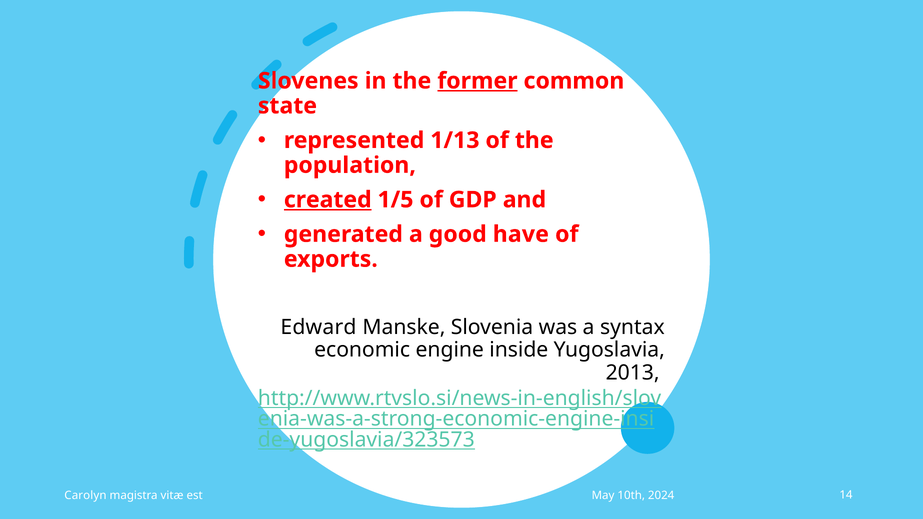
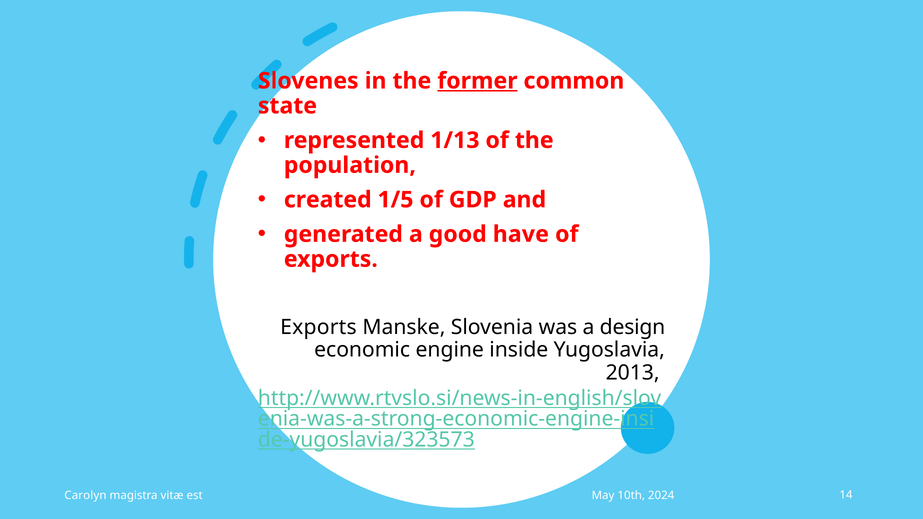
created underline: present -> none
Edward at (318, 327): Edward -> Exports
syntax: syntax -> design
